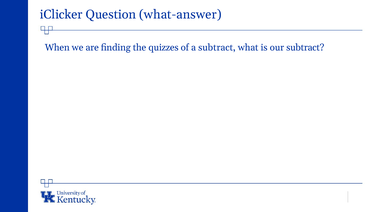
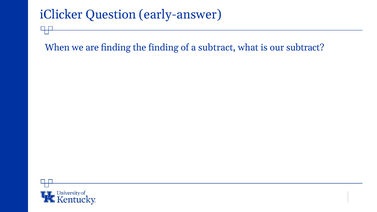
what-answer: what-answer -> early-answer
the quizzes: quizzes -> finding
